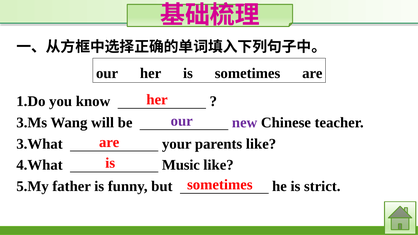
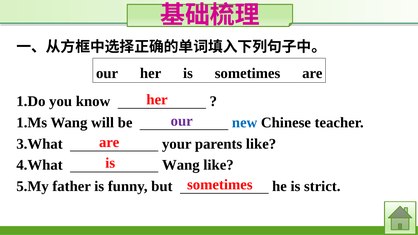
3.Ms: 3.Ms -> 1.Ms
new colour: purple -> blue
4.What Music: Music -> Wang
